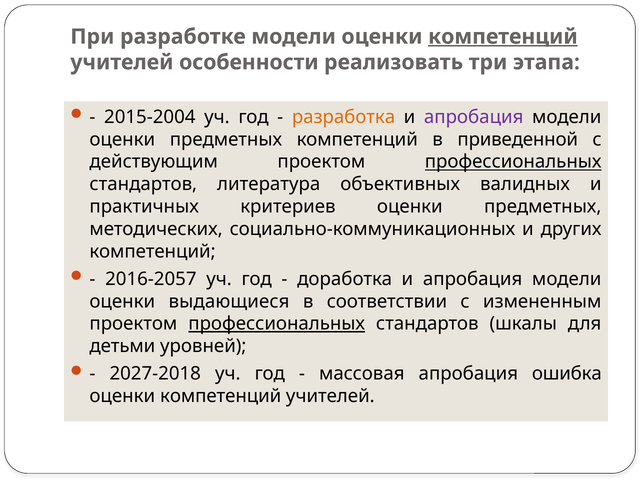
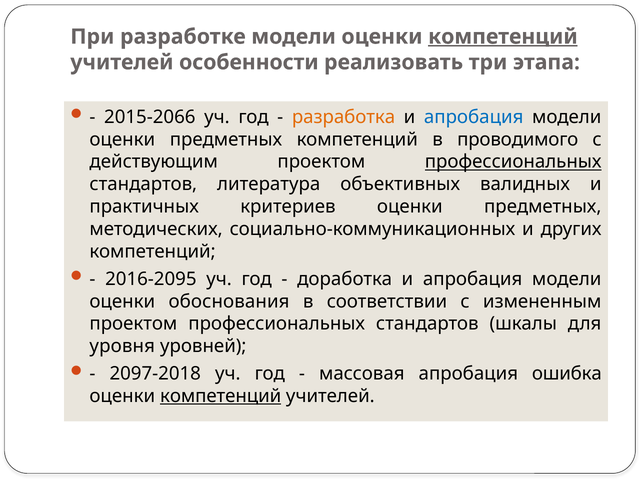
2015-2004: 2015-2004 -> 2015-2066
апробация at (474, 117) colour: purple -> blue
приведенной: приведенной -> проводимого
2016-2057: 2016-2057 -> 2016-2095
выдающиеся: выдающиеся -> обоснования
профессиональных at (277, 324) underline: present -> none
детьми: детьми -> уровня
2027-2018: 2027-2018 -> 2097-2018
компетенций at (221, 396) underline: none -> present
